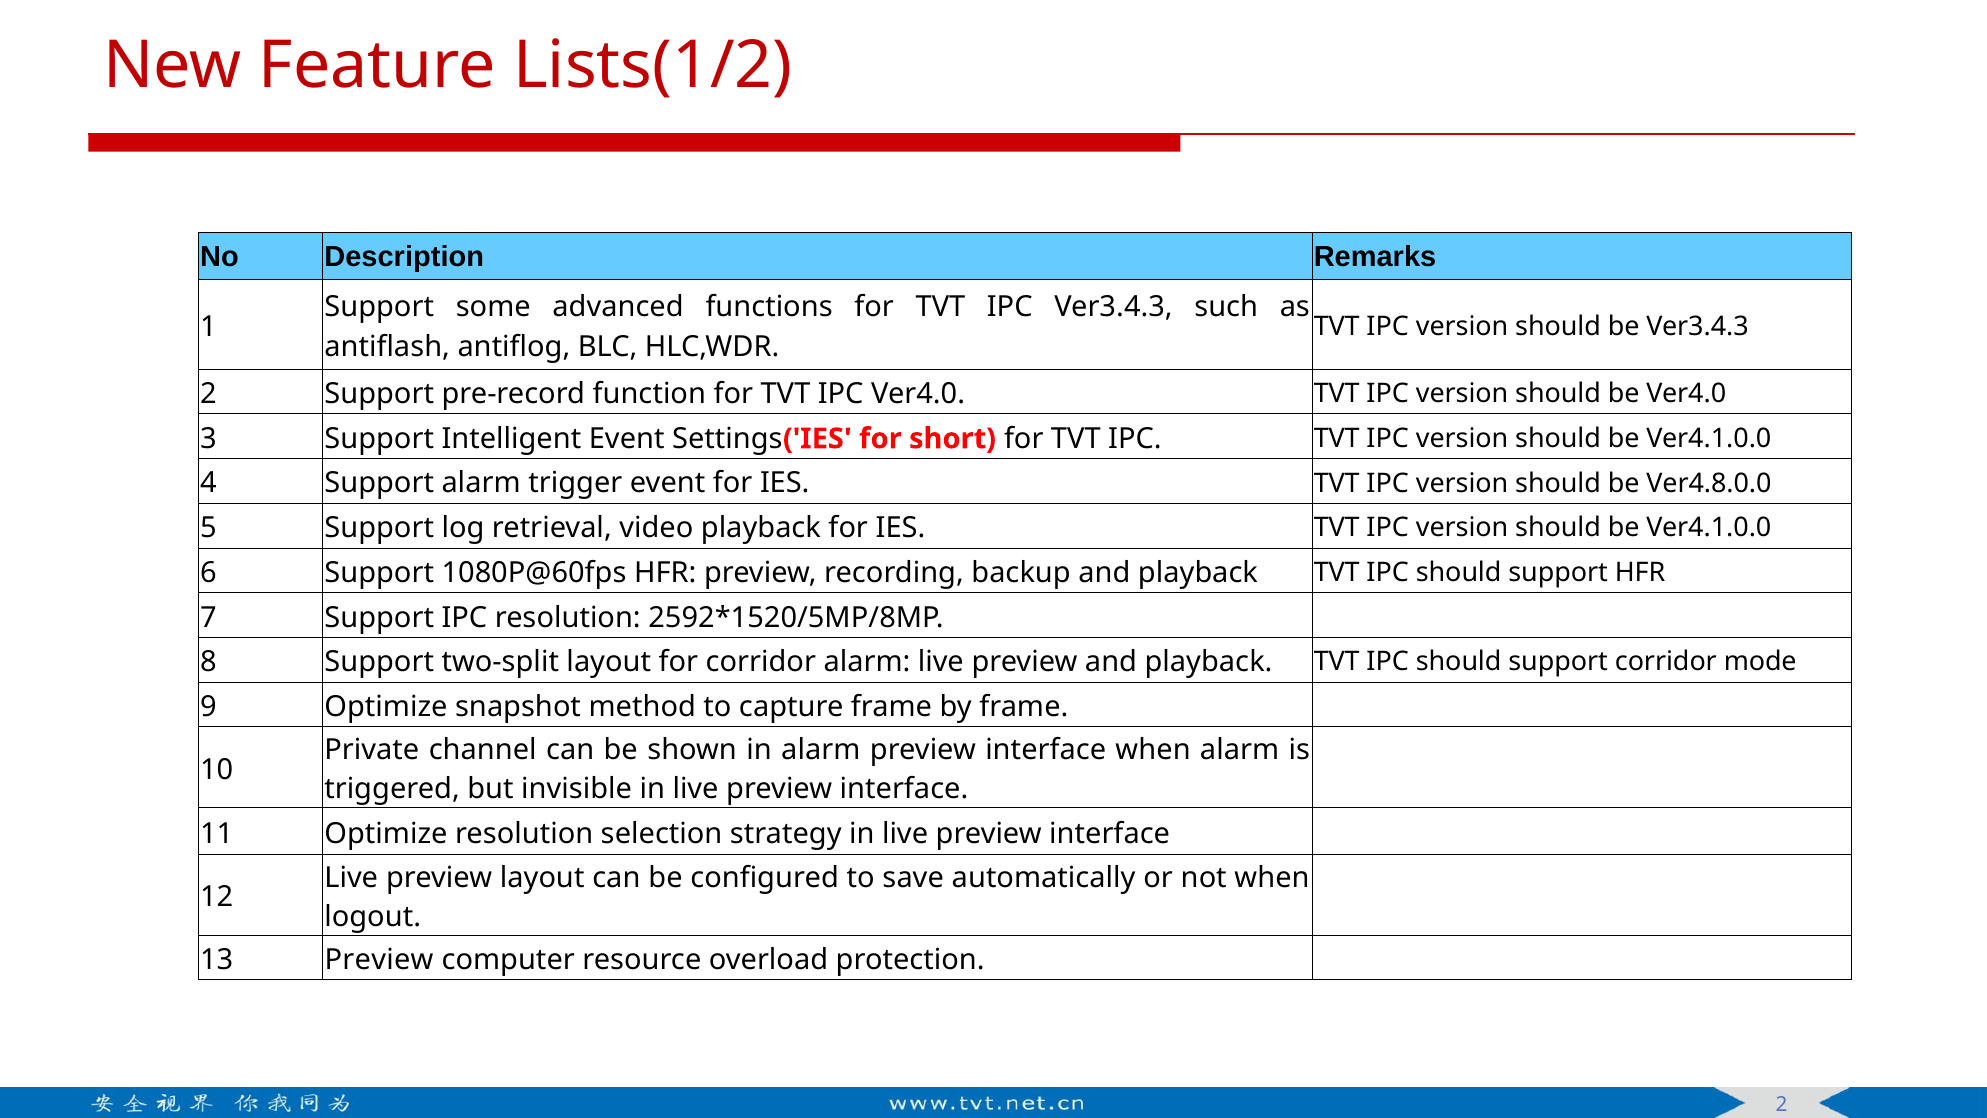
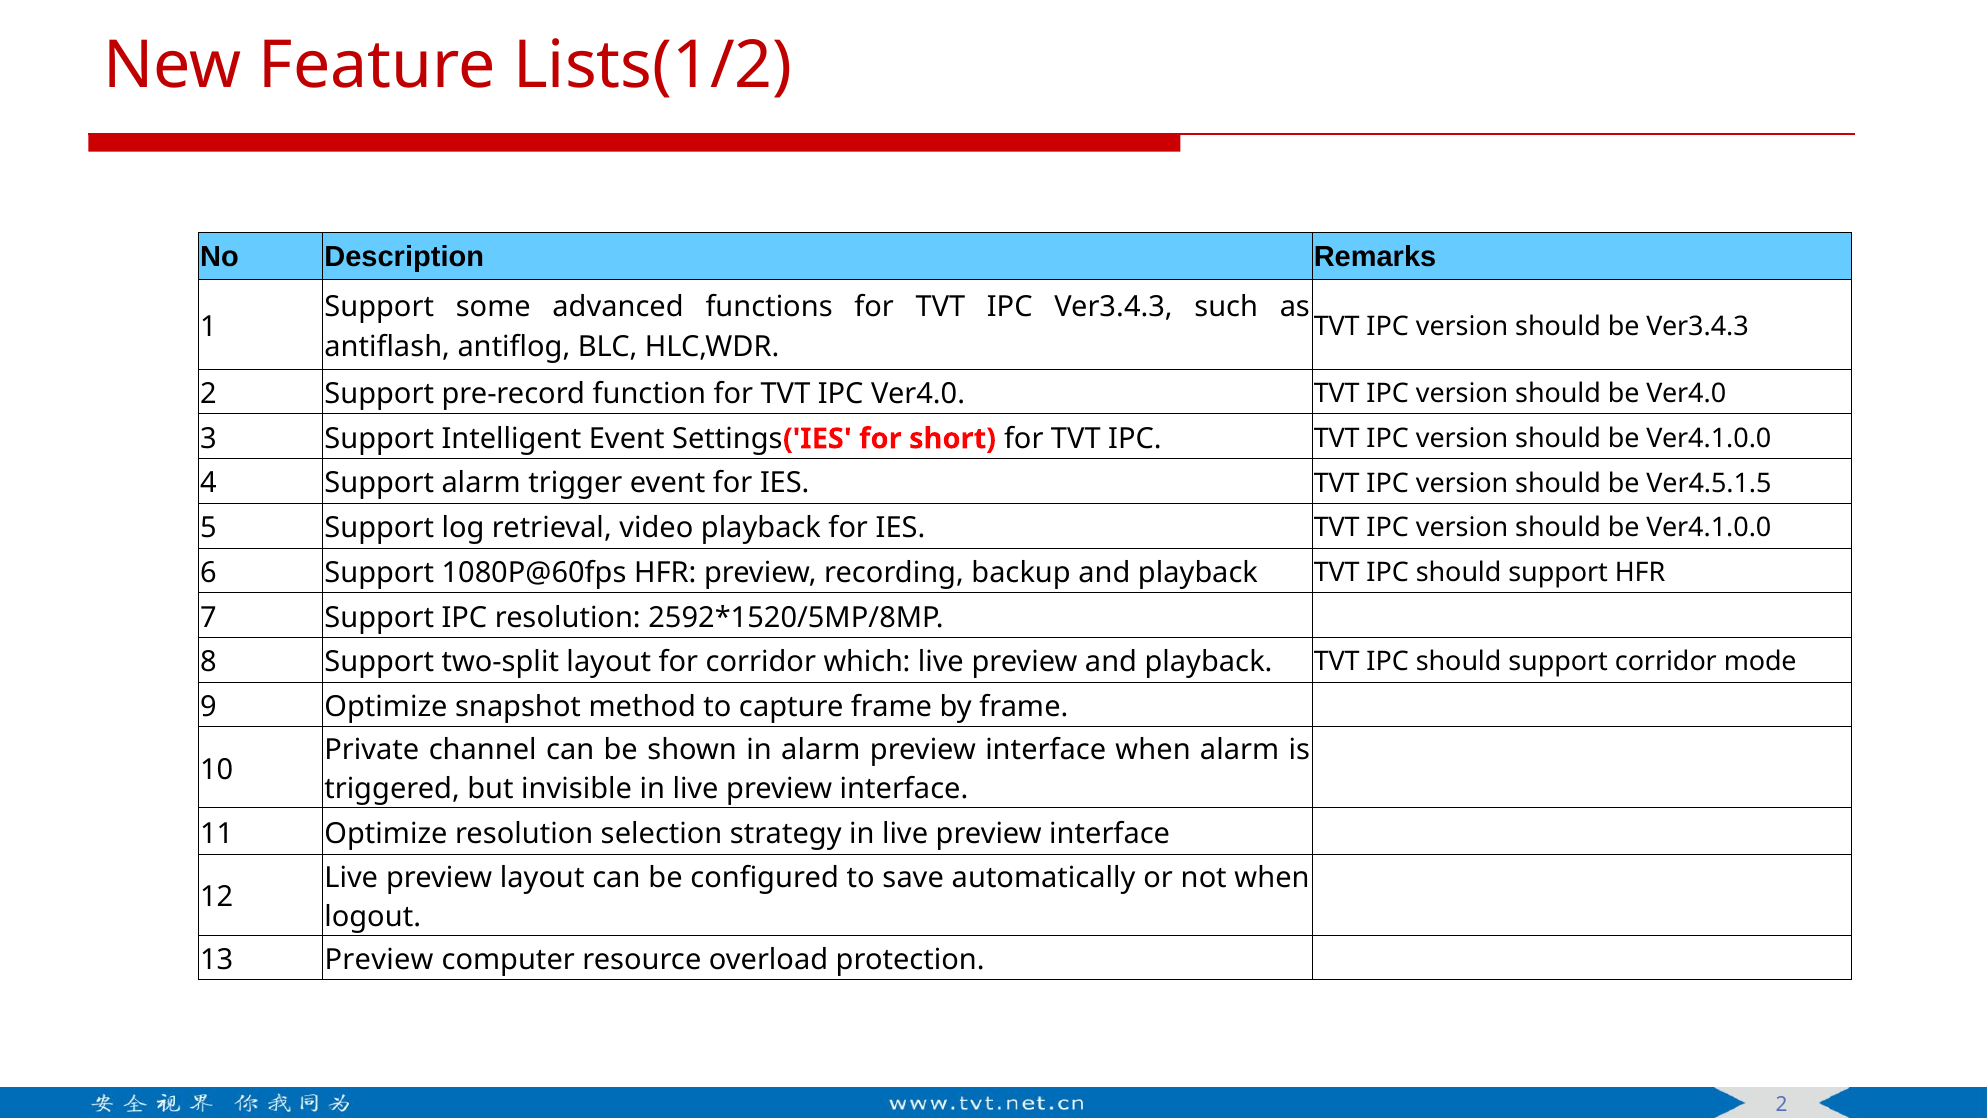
Ver4.8.0.0: Ver4.8.0.0 -> Ver4.5.1.5
corridor alarm: alarm -> which
